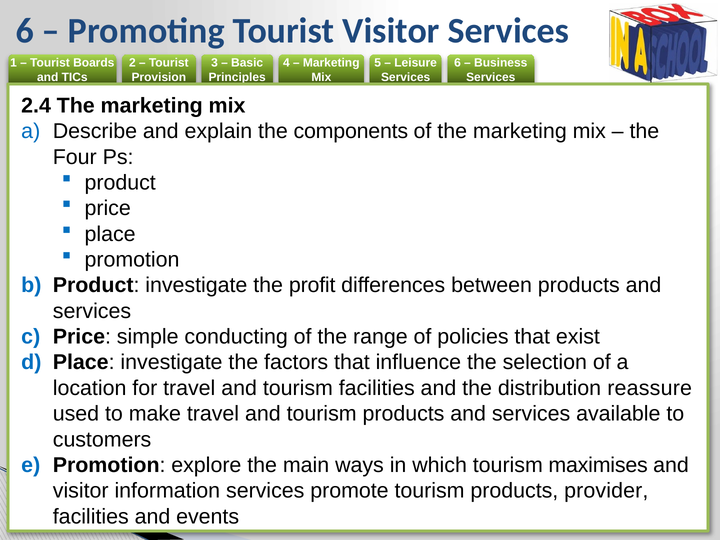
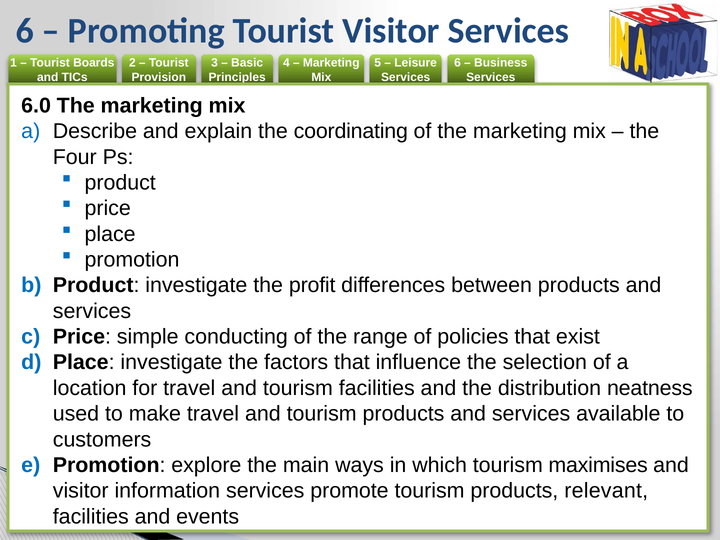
2.4: 2.4 -> 6.0
components: components -> coordinating
reassure: reassure -> neatness
provider: provider -> relevant
